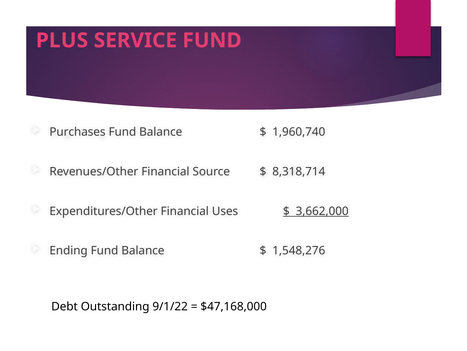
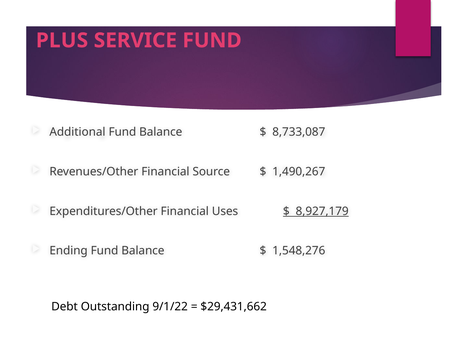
Purchases: Purchases -> Additional
1,960,740: 1,960,740 -> 8,733,087
8,318,714: 8,318,714 -> 1,490,267
3,662,000: 3,662,000 -> 8,927,179
$47,168,000: $47,168,000 -> $29,431,662
